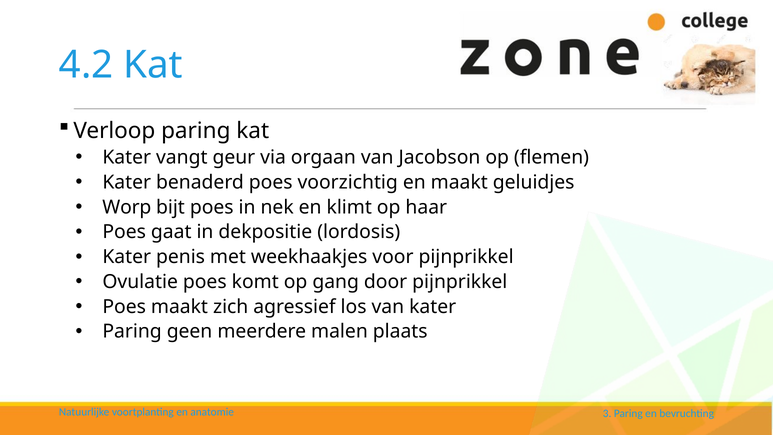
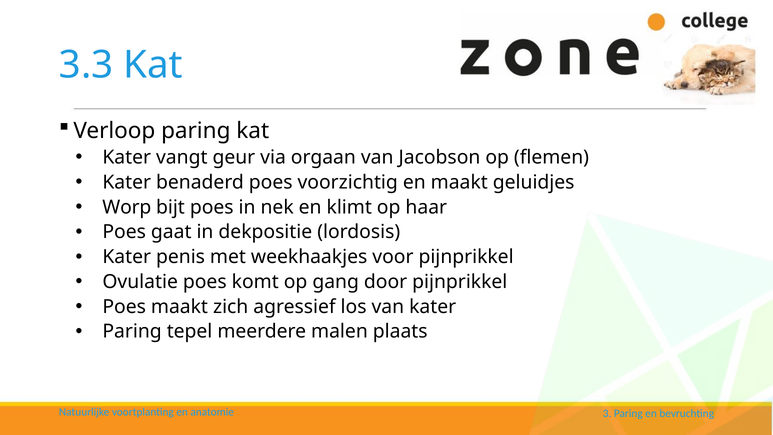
4.2: 4.2 -> 3.3
geen: geen -> tepel
